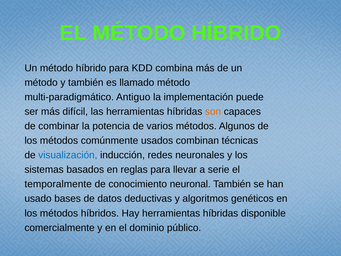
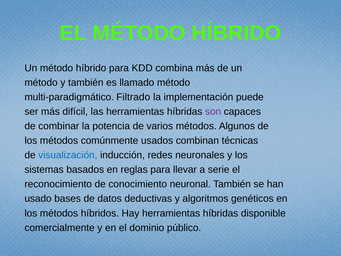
Antiguo: Antiguo -> Filtrado
son colour: orange -> purple
temporalmente: temporalmente -> reconocimiento
